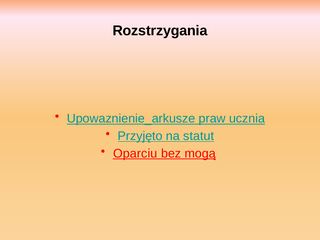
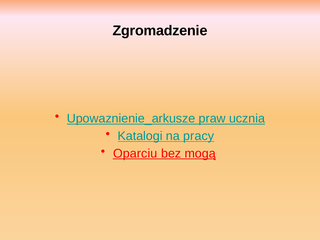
Rozstrzygania: Rozstrzygania -> Zgromadzenie
Przyjęto: Przyjęto -> Katalogi
statut: statut -> pracy
